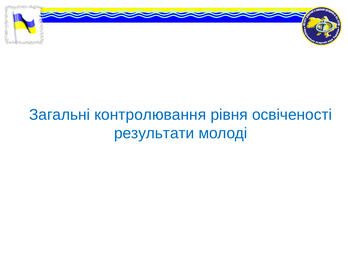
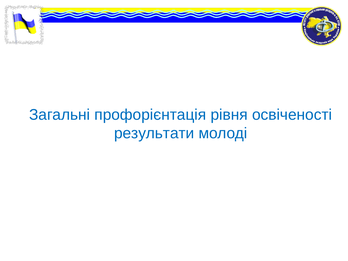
контролювання: контролювання -> профорієнтація
